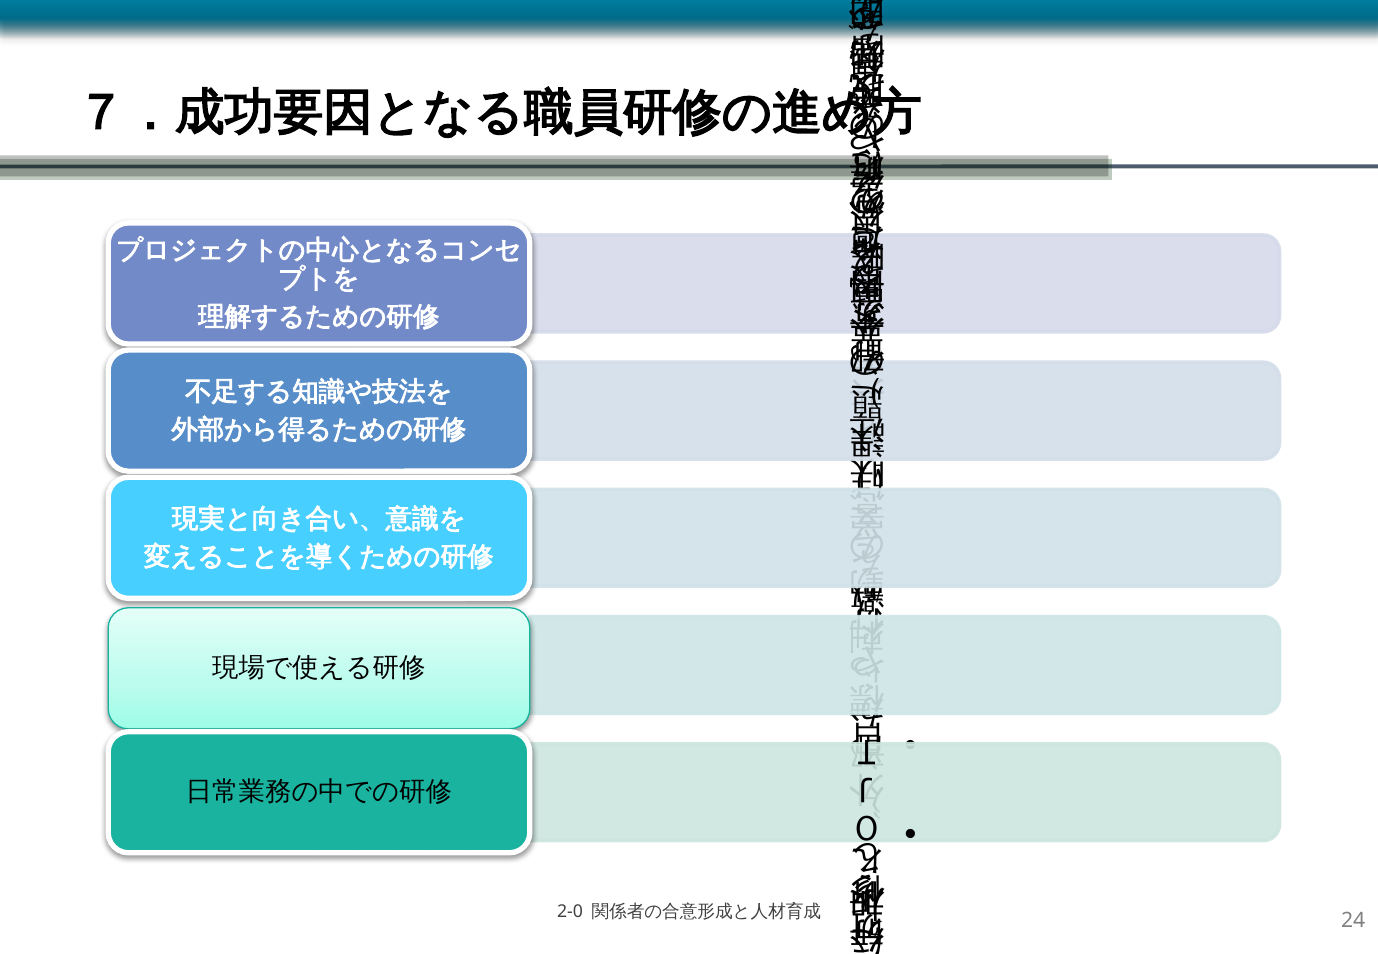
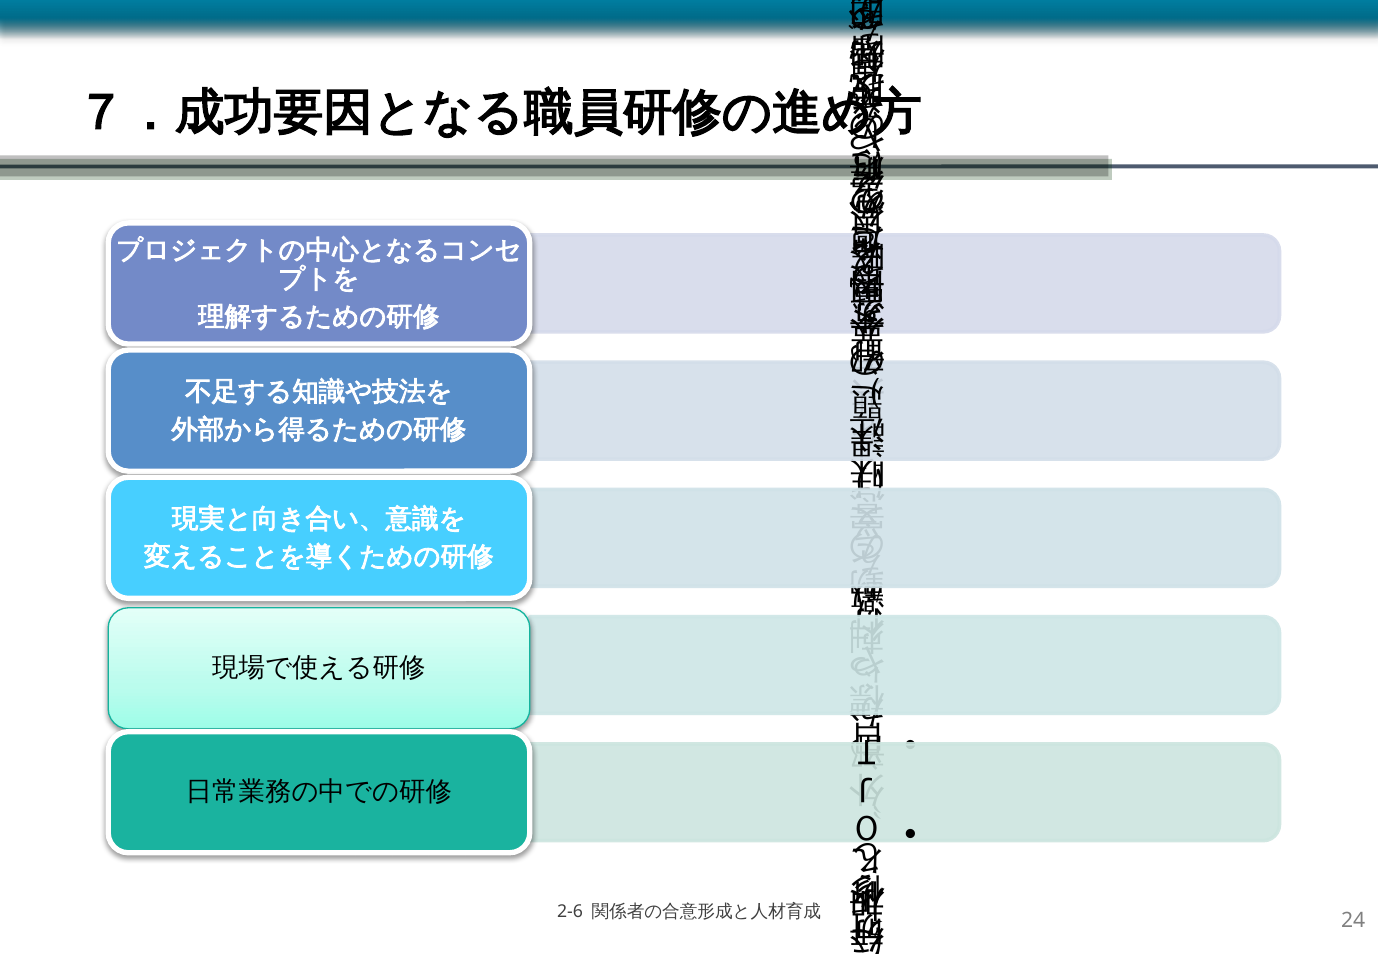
2-0: 2-0 -> 2-6
